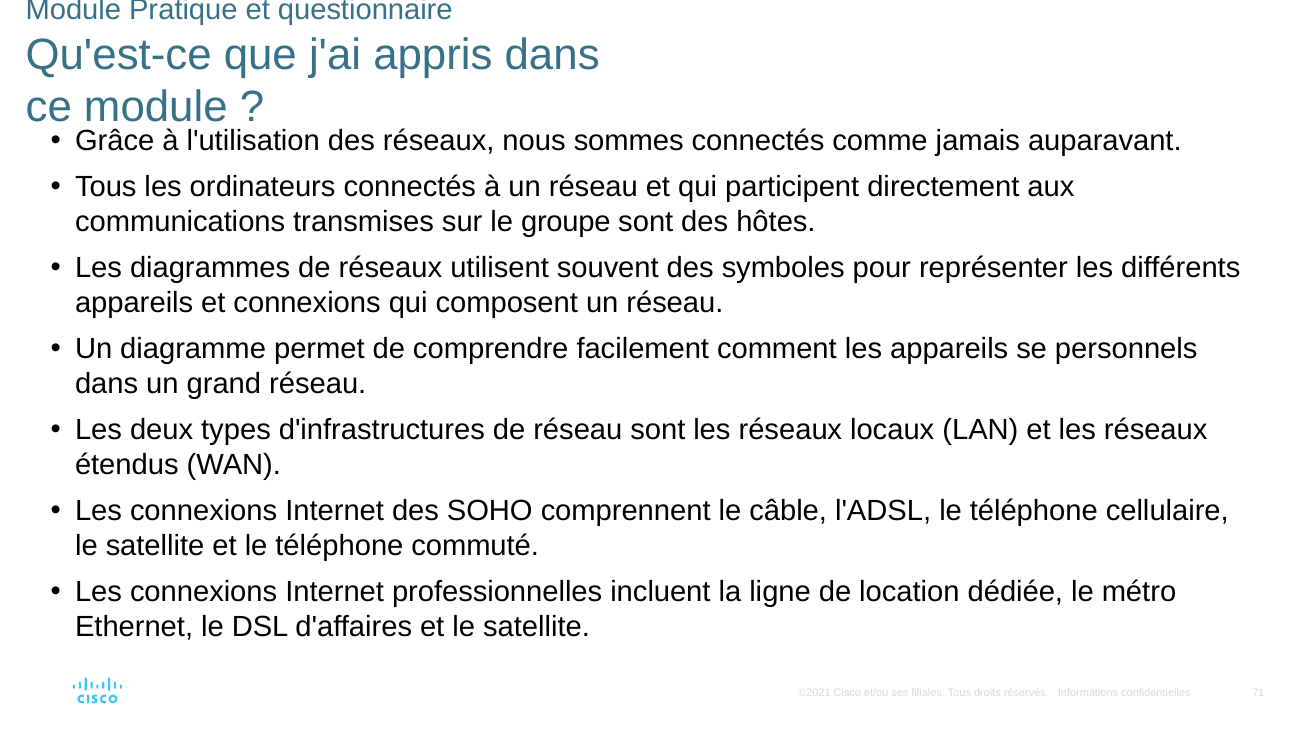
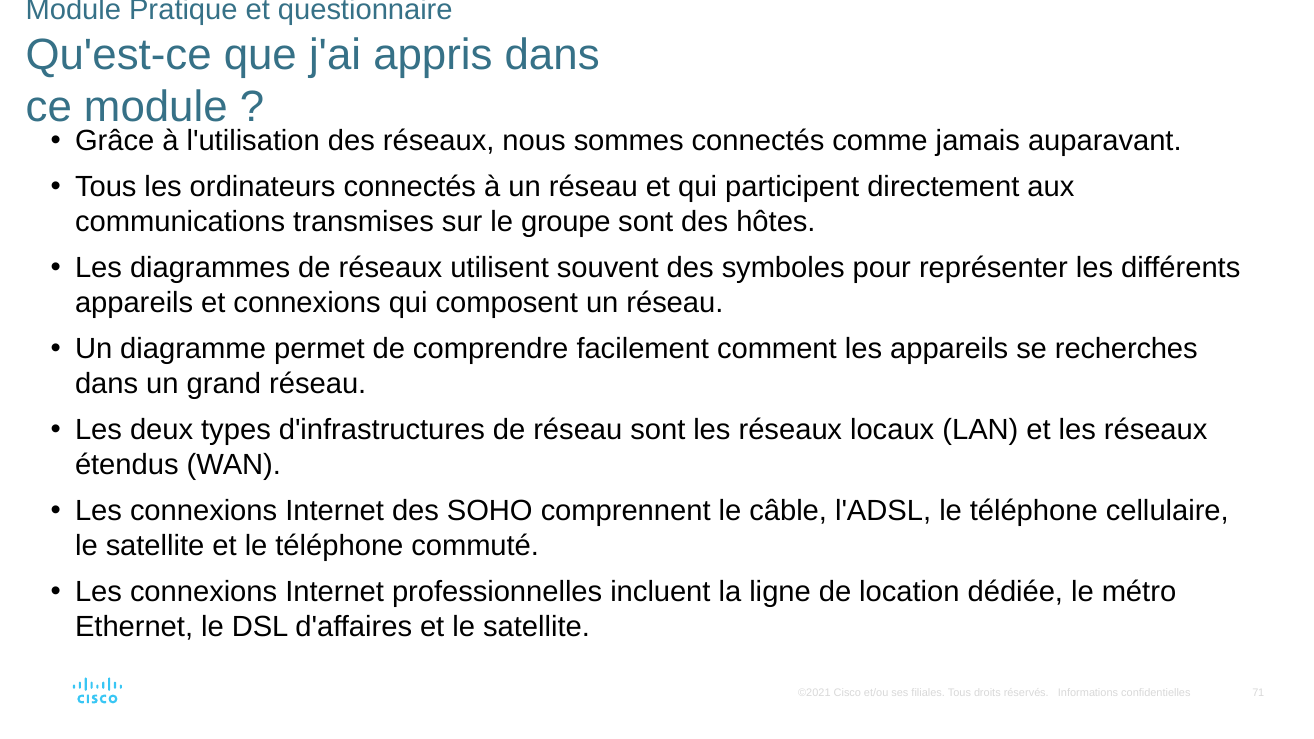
personnels: personnels -> recherches
